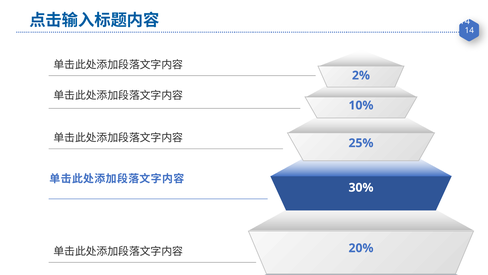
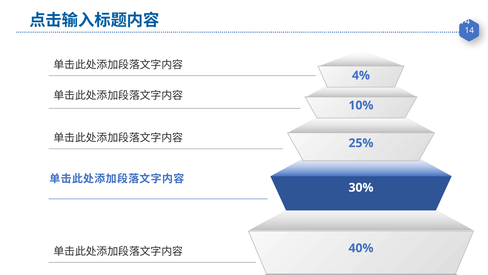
2%: 2% -> 4%
20%: 20% -> 40%
